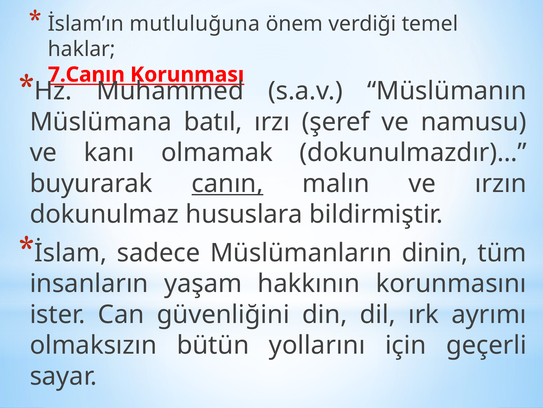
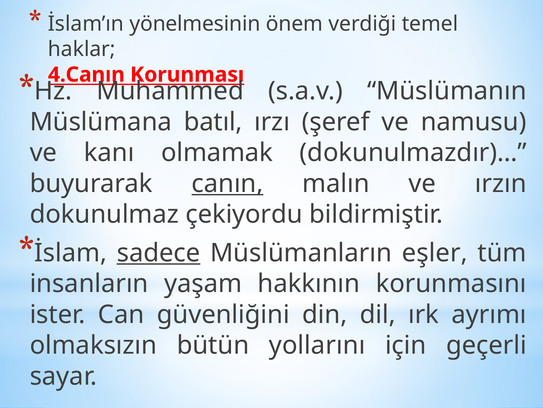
mutluluğuna: mutluluğuna -> yönelmesinin
7.Canın: 7.Canın -> 4.Canın
hususlara: hususlara -> çekiyordu
sadece underline: none -> present
dinin: dinin -> eşler
